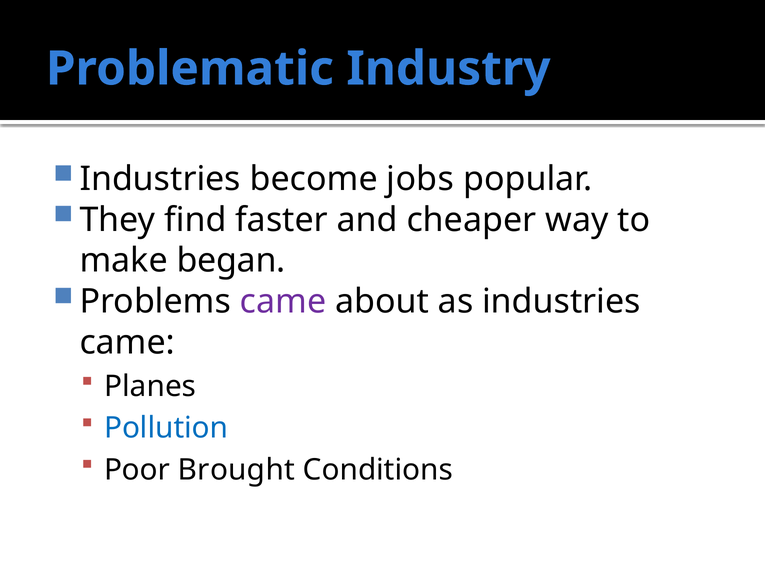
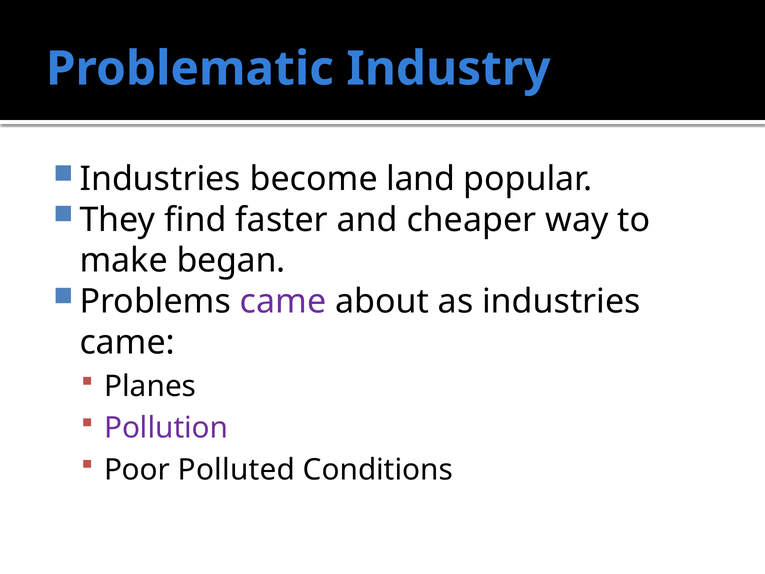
jobs: jobs -> land
Pollution colour: blue -> purple
Brought: Brought -> Polluted
